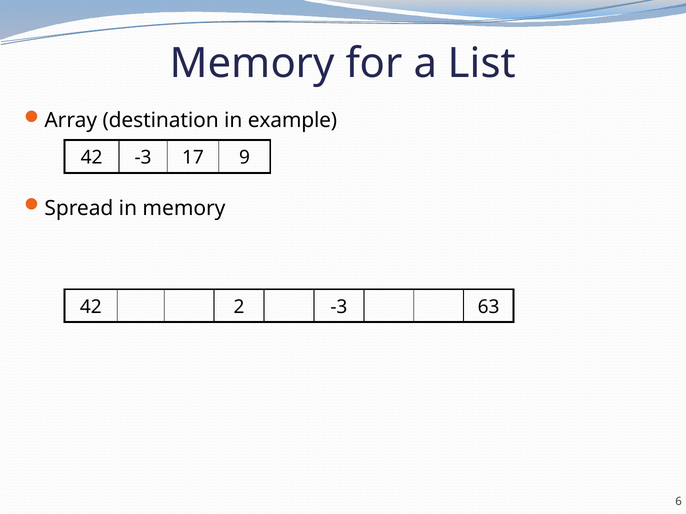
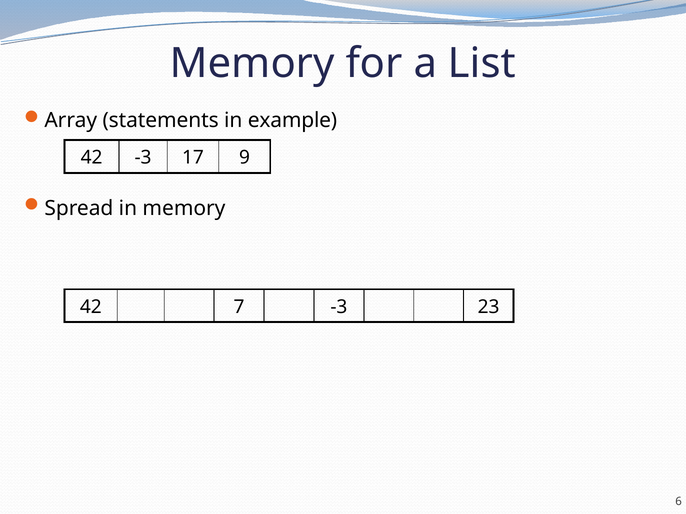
destination: destination -> statements
2: 2 -> 7
63: 63 -> 23
